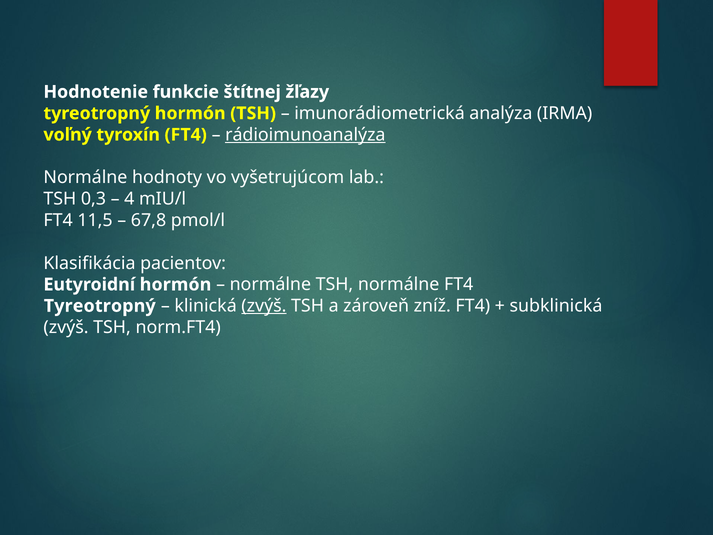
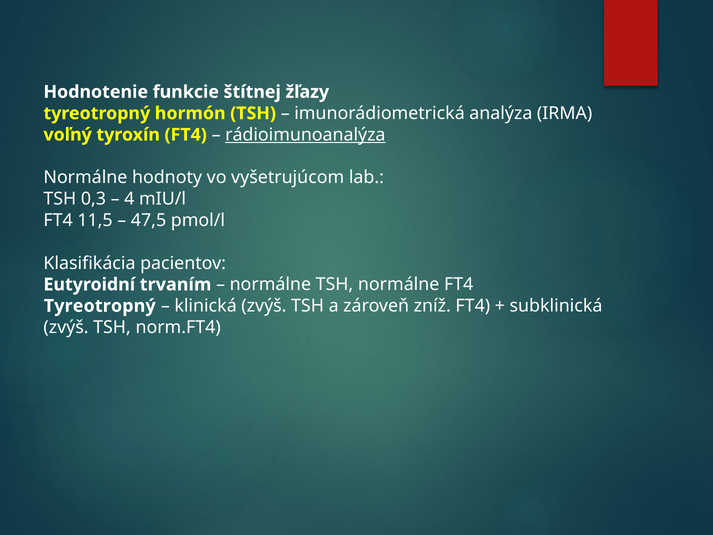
67,8: 67,8 -> 47,5
Eutyroidní hormón: hormón -> trvaním
zvýš at (264, 306) underline: present -> none
